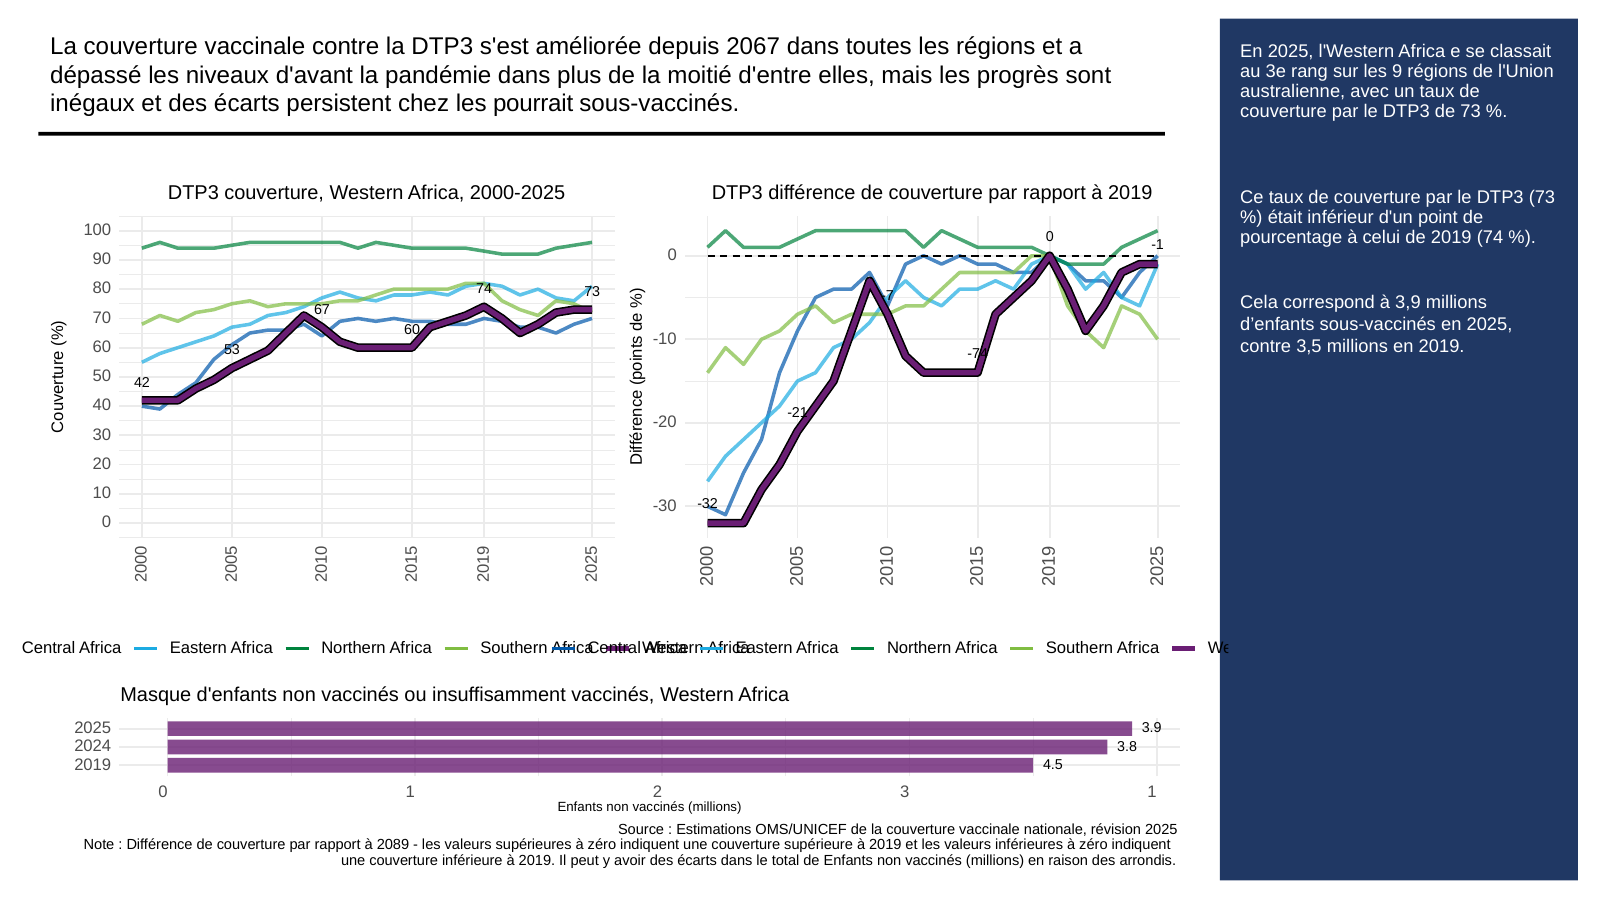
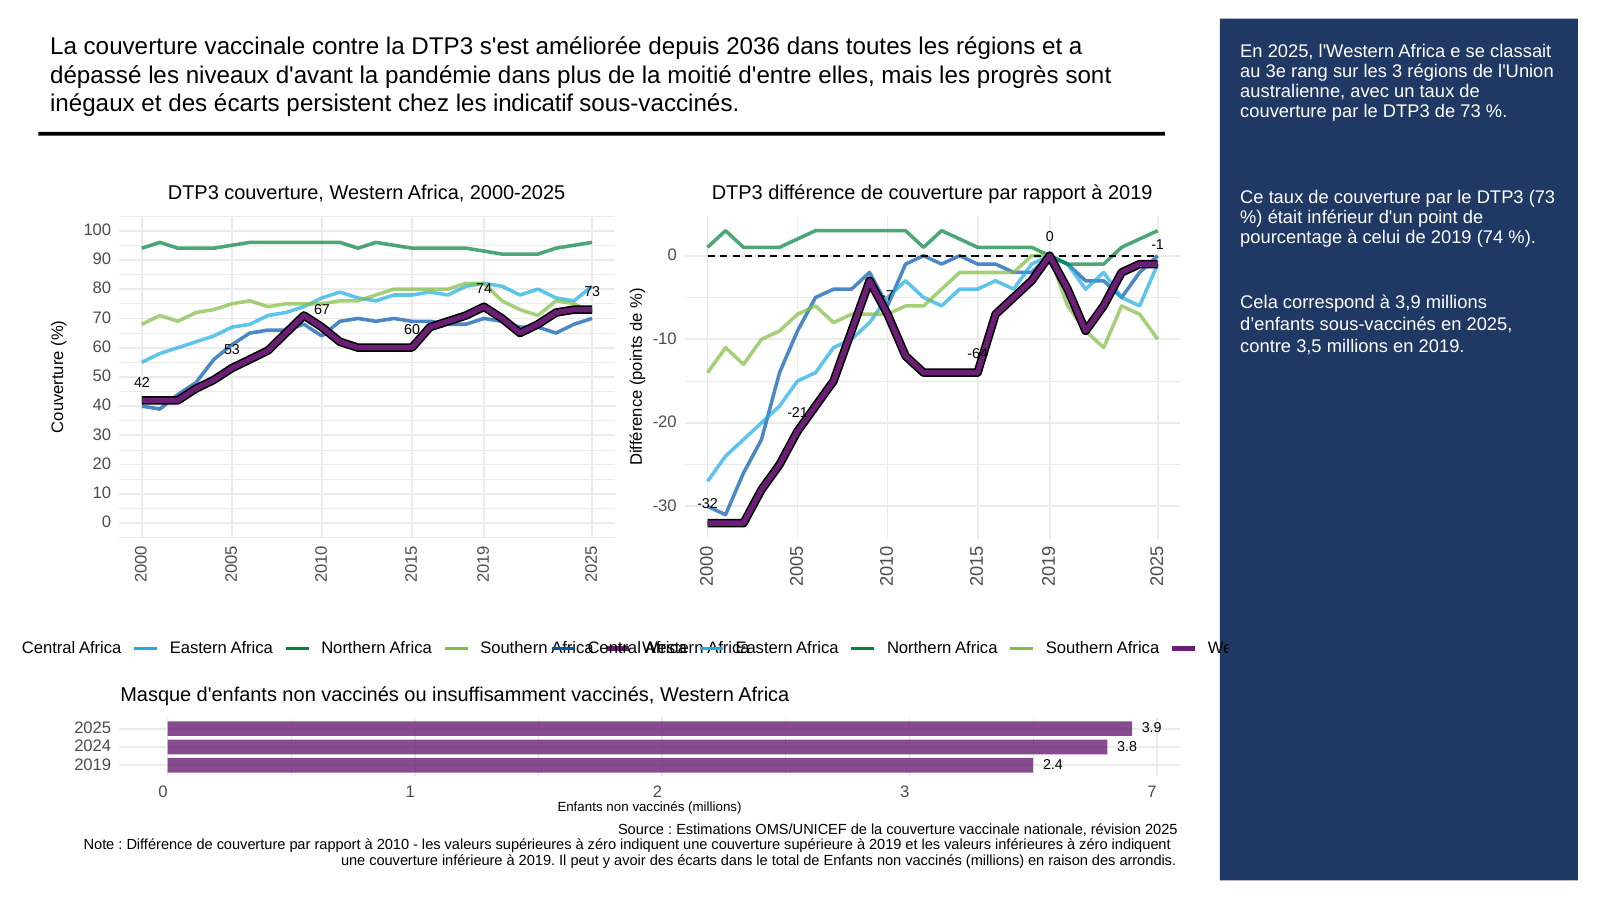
2067: 2067 -> 2036
les 9: 9 -> 3
pourrait: pourrait -> indicatif
-74: -74 -> -64
4.5: 4.5 -> 2.4
3 1: 1 -> 7
2089: 2089 -> 2010
